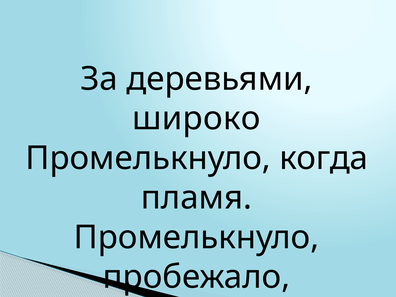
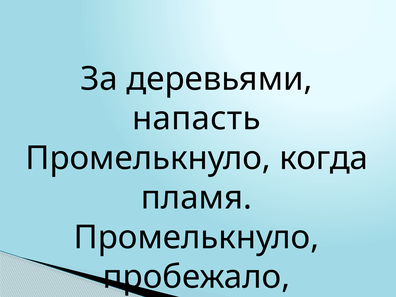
широко: широко -> напасть
